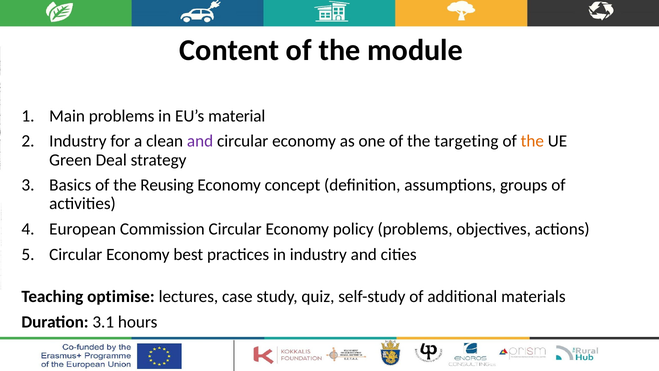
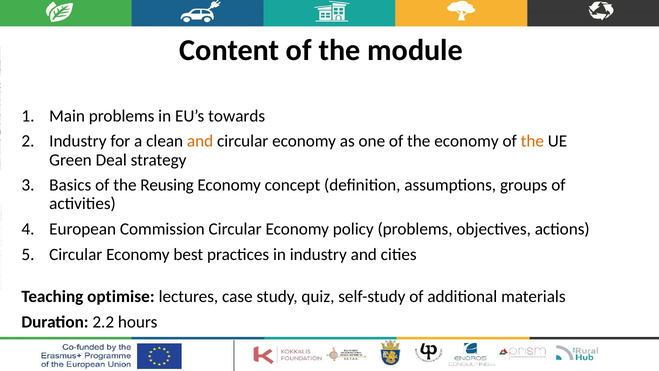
material: material -> towards
and at (200, 141) colour: purple -> orange
the targeting: targeting -> economy
3.1: 3.1 -> 2.2
